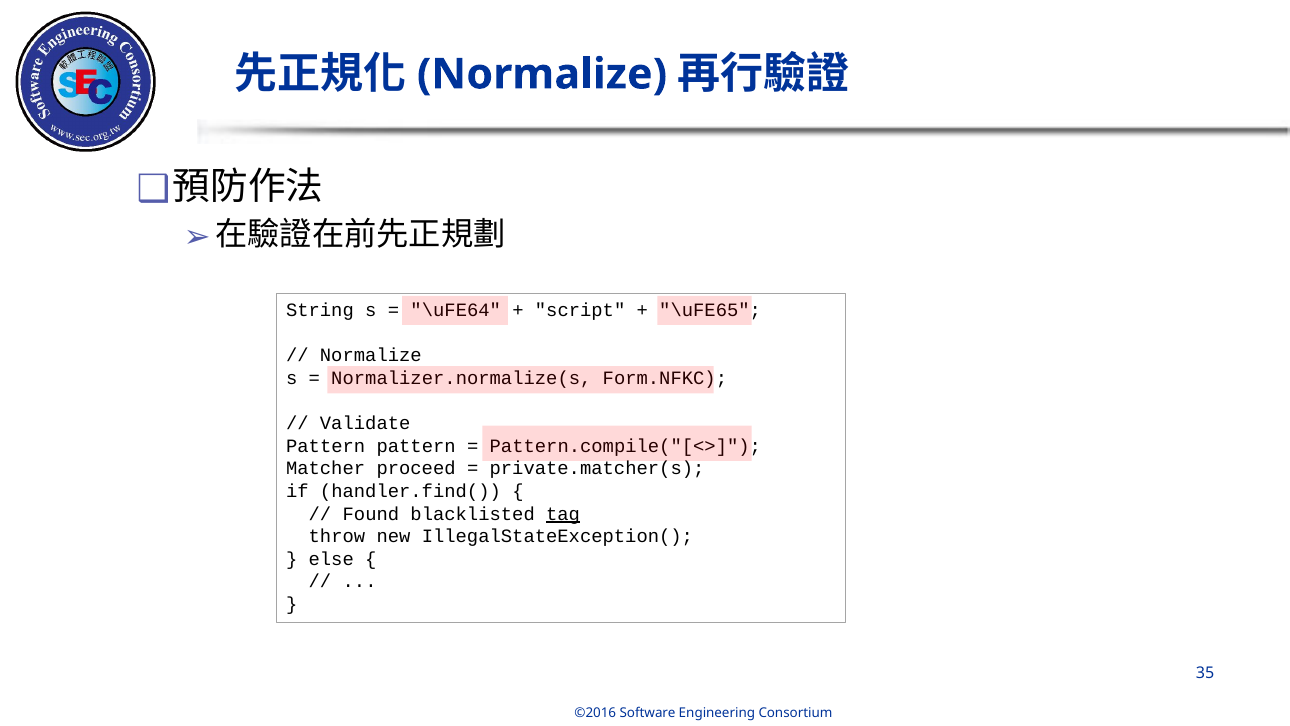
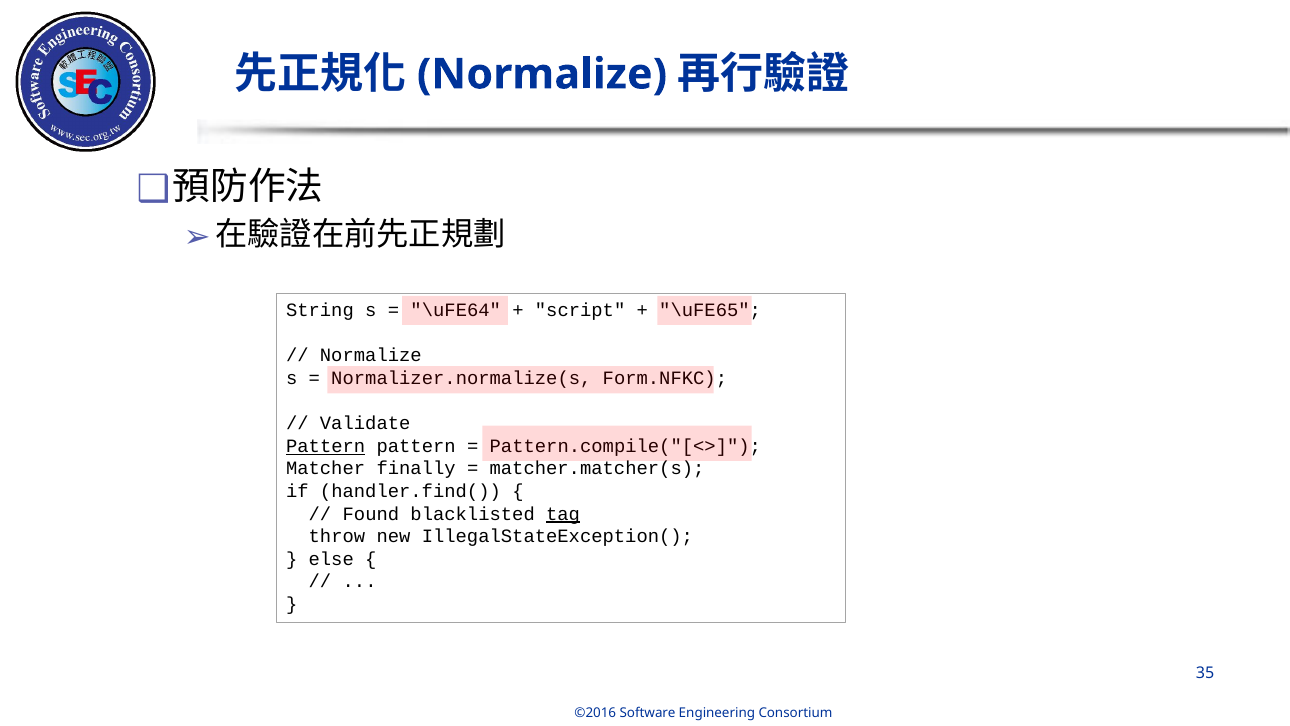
Pattern at (326, 446) underline: none -> present
proceed: proceed -> finally
private.matcher(s: private.matcher(s -> matcher.matcher(s
